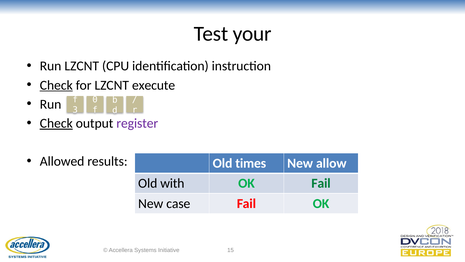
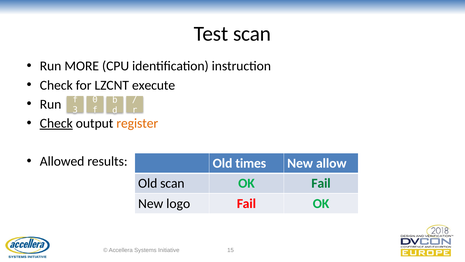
Test your: your -> scan
Run LZCNT: LZCNT -> MORE
Check at (56, 85) underline: present -> none
register colour: purple -> orange
Old with: with -> scan
case: case -> logo
